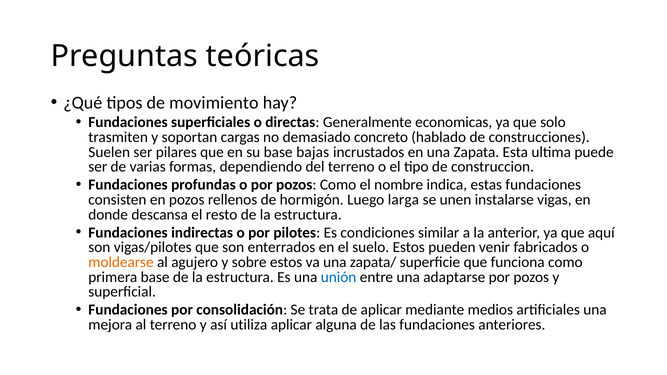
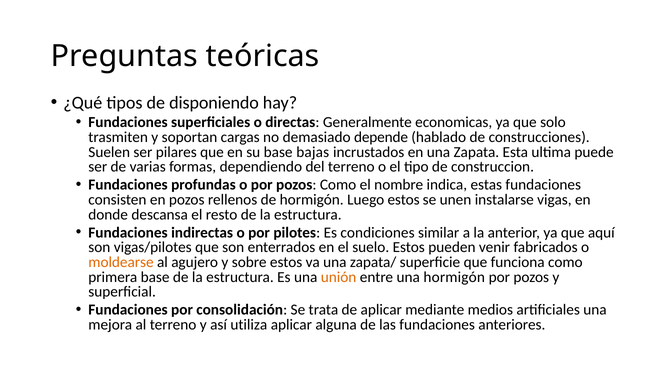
movimiento: movimiento -> disponiendo
concreto: concreto -> depende
Luego larga: larga -> estos
unión colour: blue -> orange
una adaptarse: adaptarse -> hormigón
